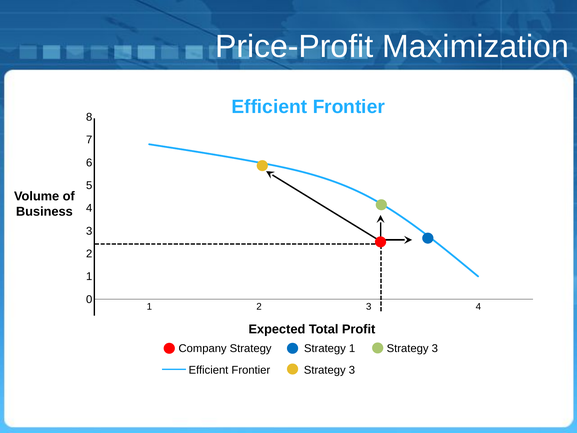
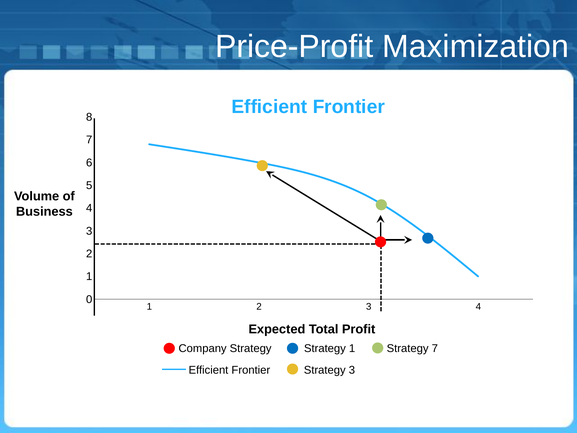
1 Strategy 3: 3 -> 7
